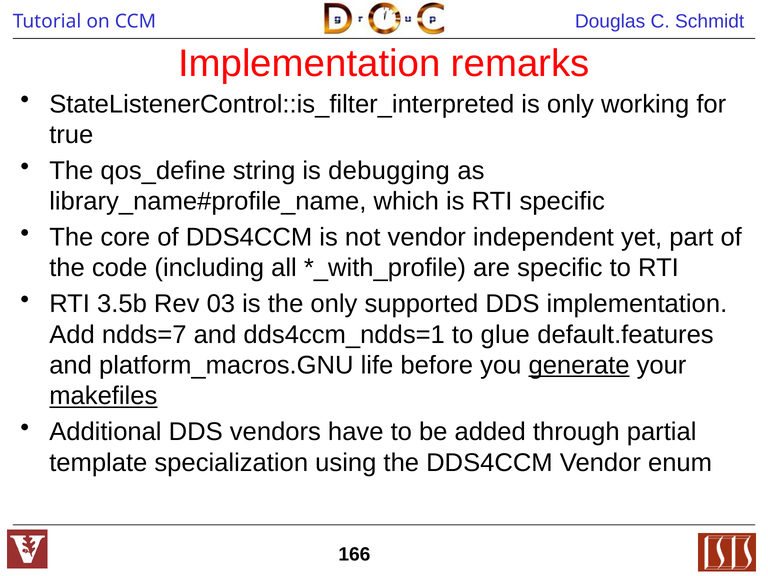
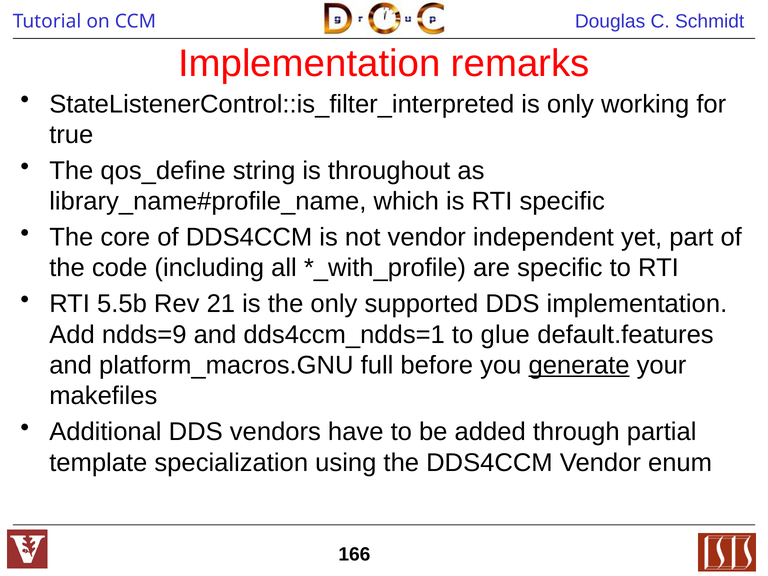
debugging: debugging -> throughout
3.5b: 3.5b -> 5.5b
03: 03 -> 21
ndds=7: ndds=7 -> ndds=9
life: life -> full
makefiles underline: present -> none
